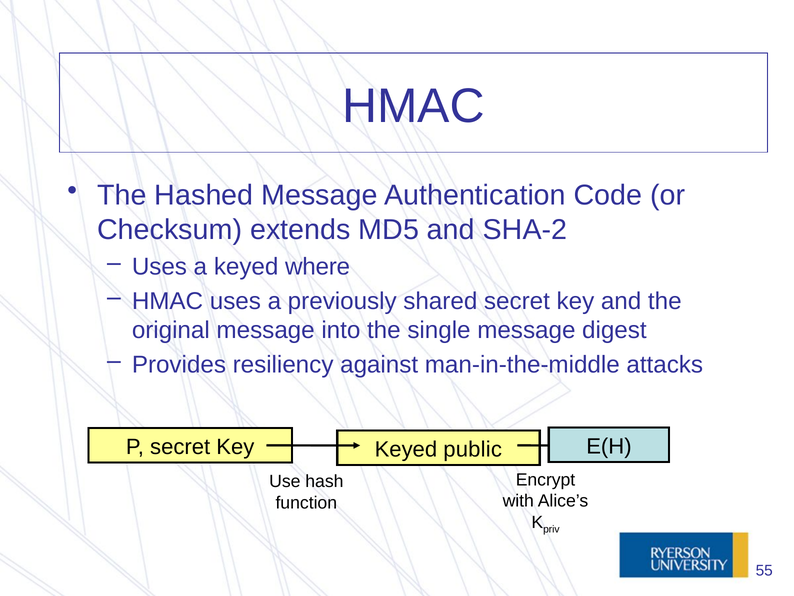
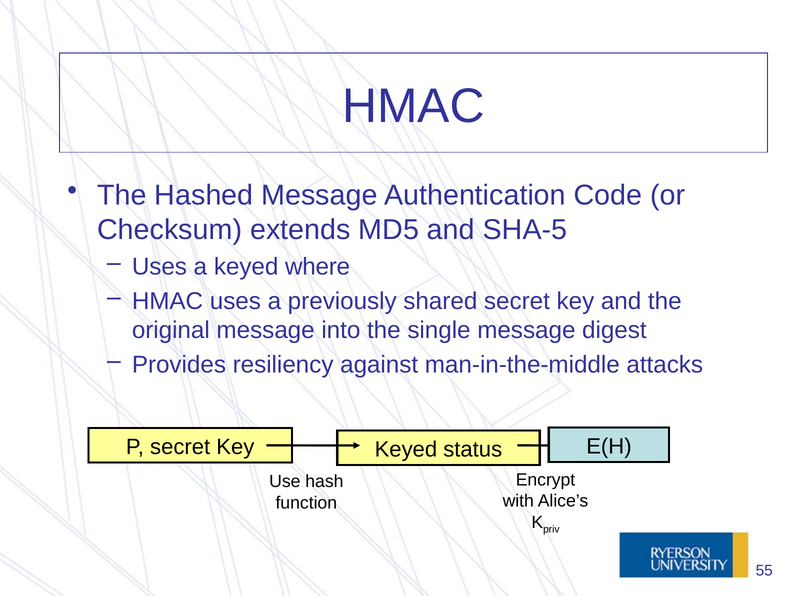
SHA-2: SHA-2 -> SHA-5
public: public -> status
